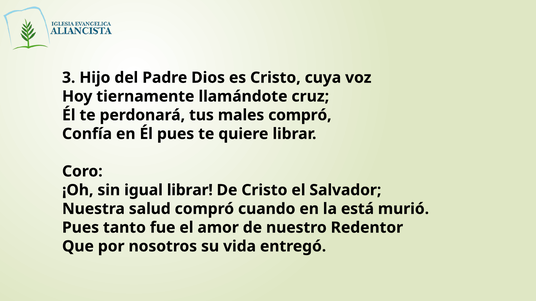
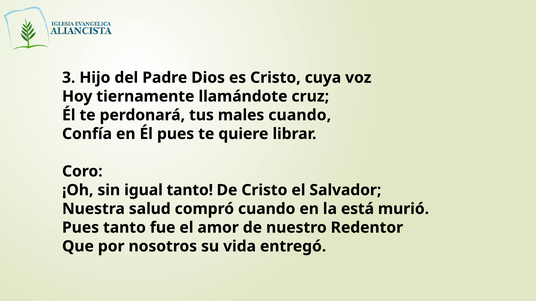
males compró: compró -> cuando
igual librar: librar -> tanto
